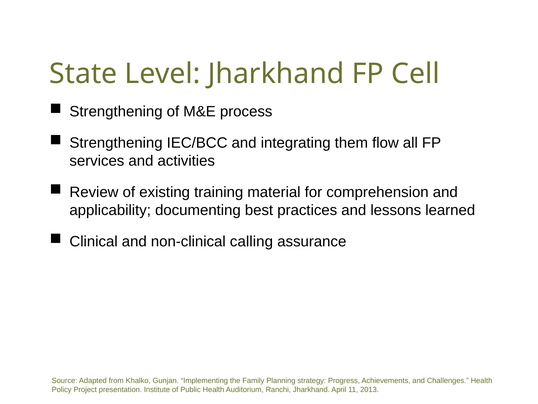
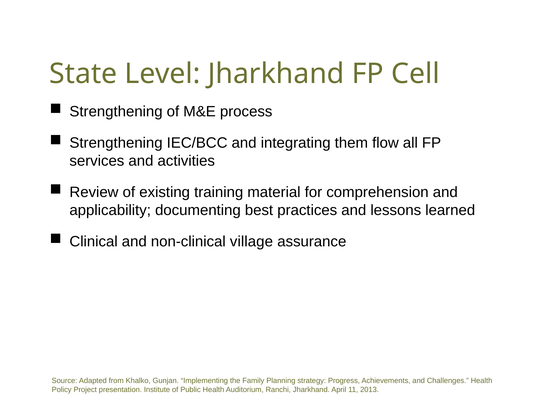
calling: calling -> village
